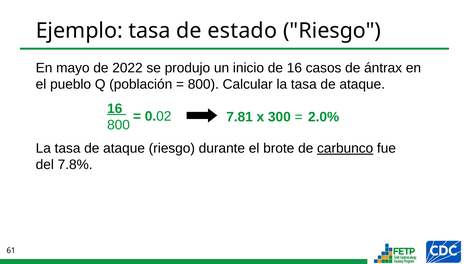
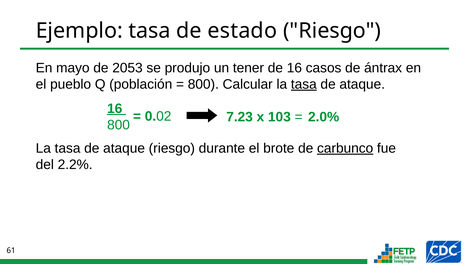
2022: 2022 -> 2053
inicio: inicio -> tener
tasa at (304, 84) underline: none -> present
7.81: 7.81 -> 7.23
300: 300 -> 103
7.8%: 7.8% -> 2.2%
